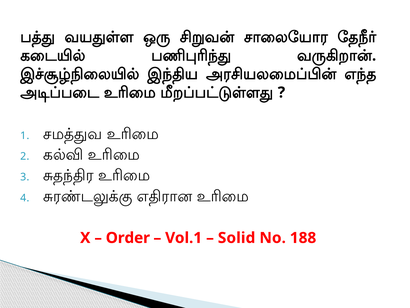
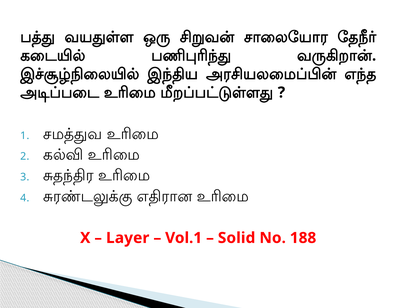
Order: Order -> Layer
